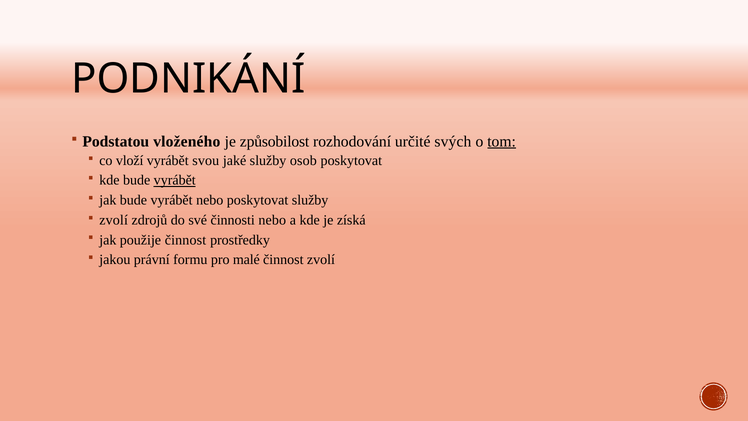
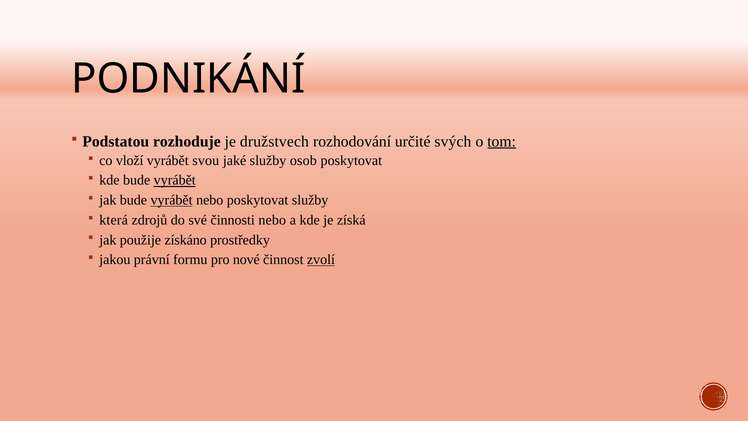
vloženého: vloženého -> rozhoduje
způsobilost: způsobilost -> družstvech
vyrábět at (172, 200) underline: none -> present
zvolí at (114, 220): zvolí -> která
použije činnost: činnost -> získáno
malé: malé -> nové
zvolí at (321, 260) underline: none -> present
